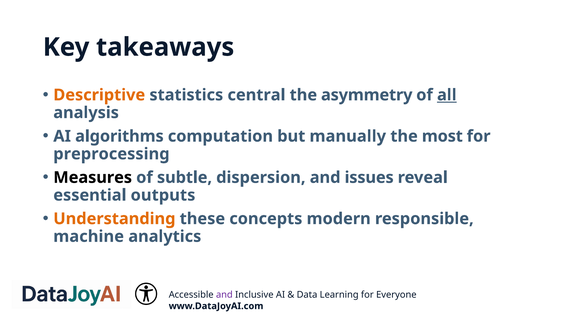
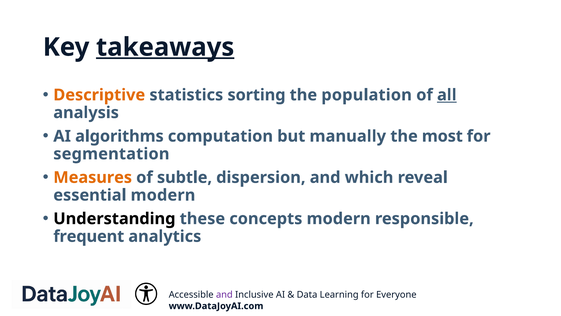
takeaways underline: none -> present
central: central -> sorting
asymmetry: asymmetry -> population
preprocessing: preprocessing -> segmentation
Measures colour: black -> orange
issues: issues -> which
essential outputs: outputs -> modern
Understanding colour: orange -> black
machine: machine -> frequent
